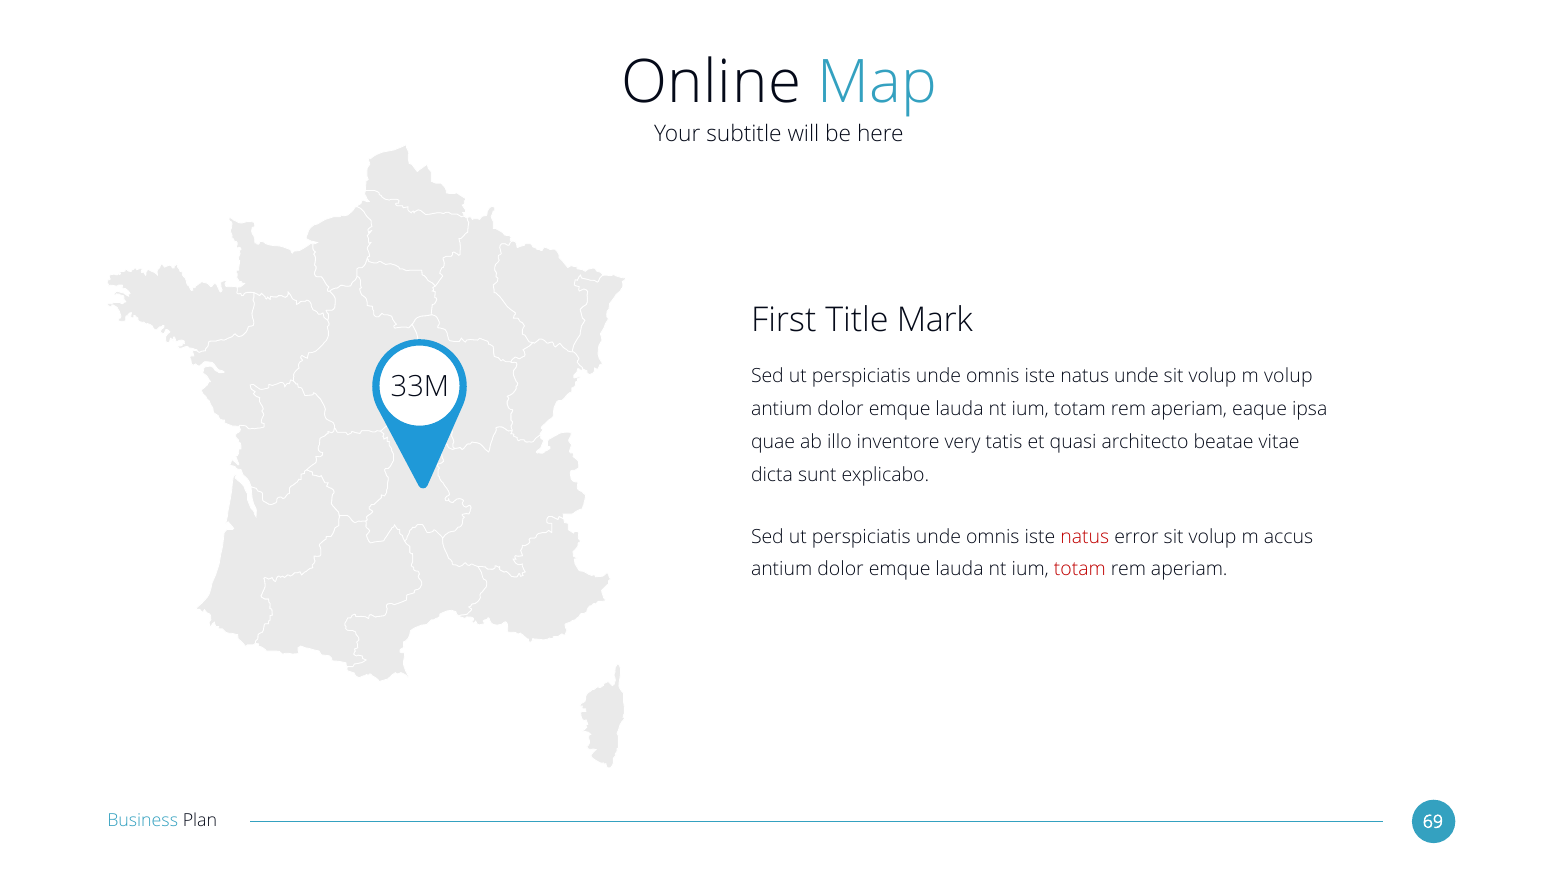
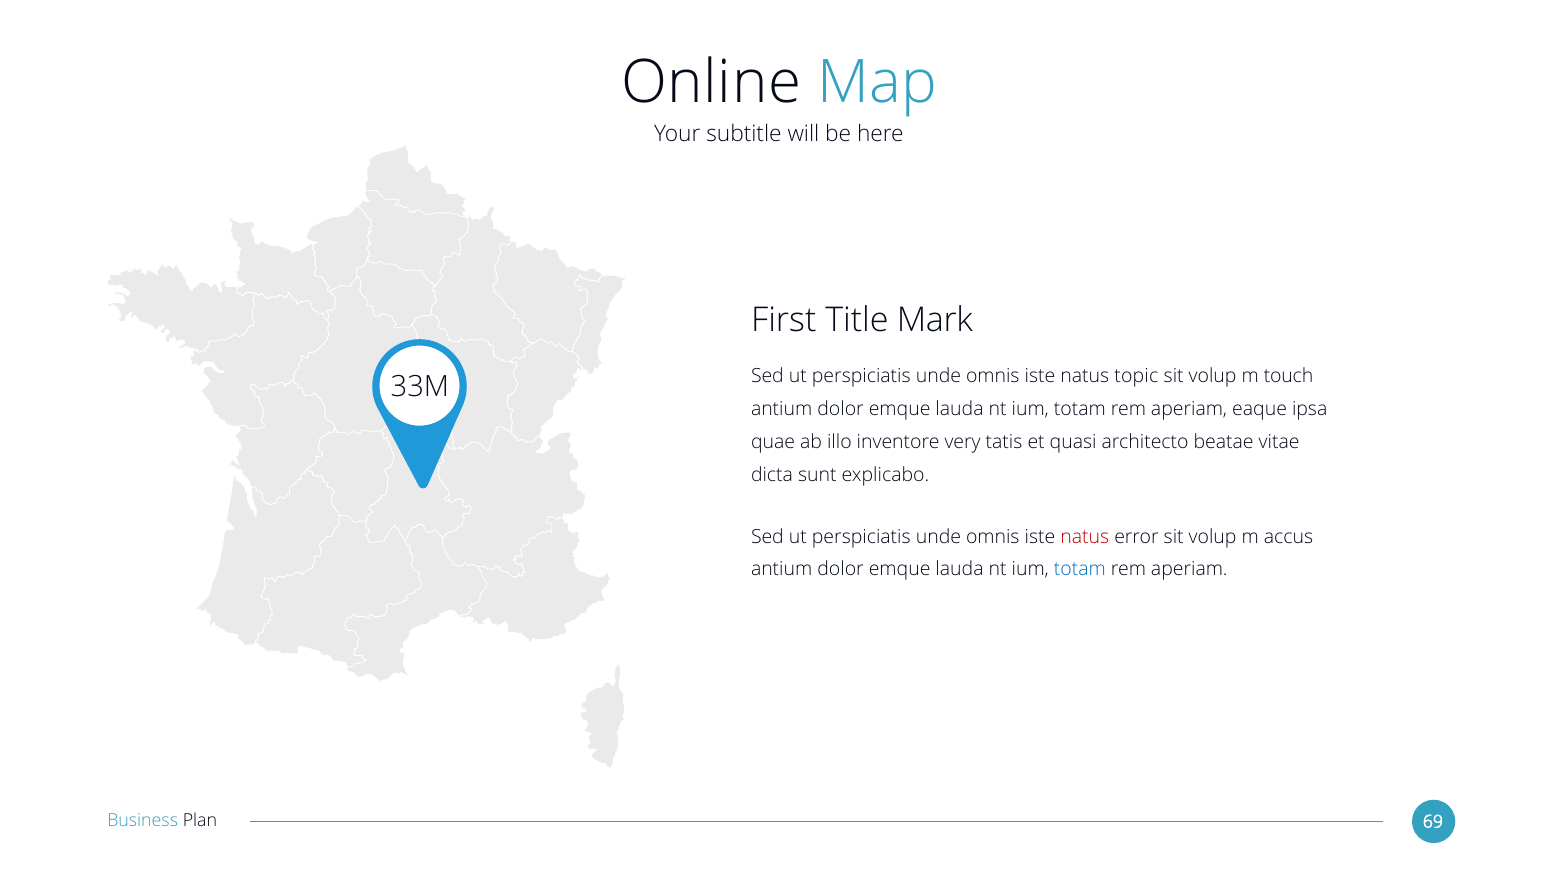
natus unde: unde -> topic
m volup: volup -> touch
totam at (1080, 569) colour: red -> blue
